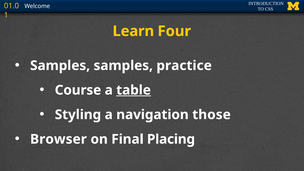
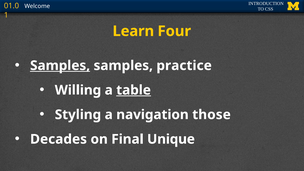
Samples at (60, 66) underline: none -> present
Course: Course -> Willing
Browser: Browser -> Decades
Placing: Placing -> Unique
